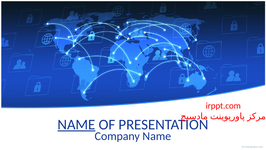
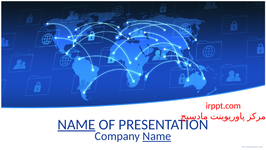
Name at (157, 136) underline: none -> present
